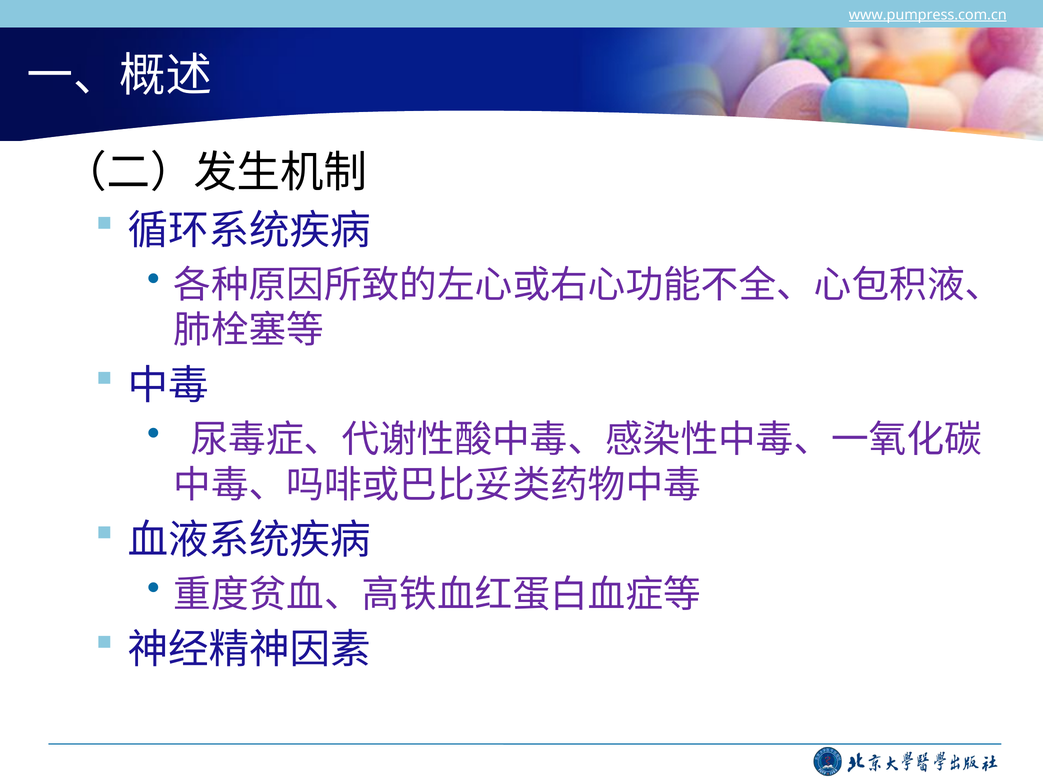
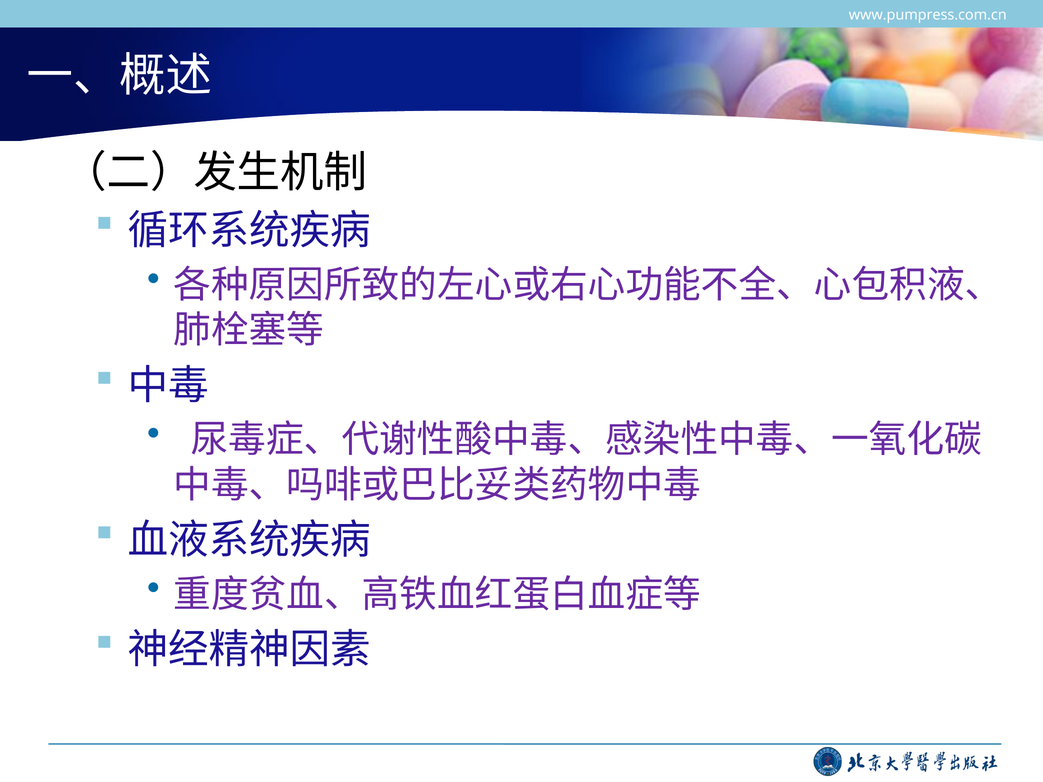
www.pumpress.com.cn underline: present -> none
